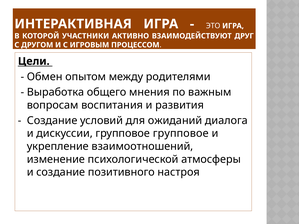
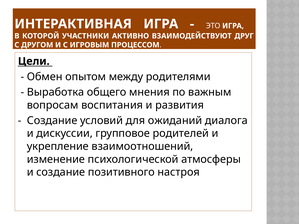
групповое групповое: групповое -> родителей
